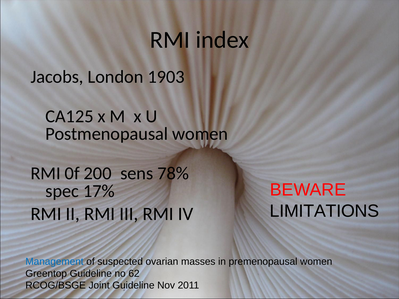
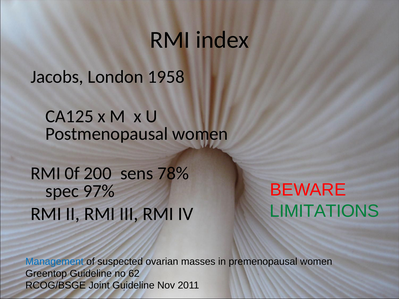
1903: 1903 -> 1958
17%: 17% -> 97%
LIMITATIONS colour: black -> green
